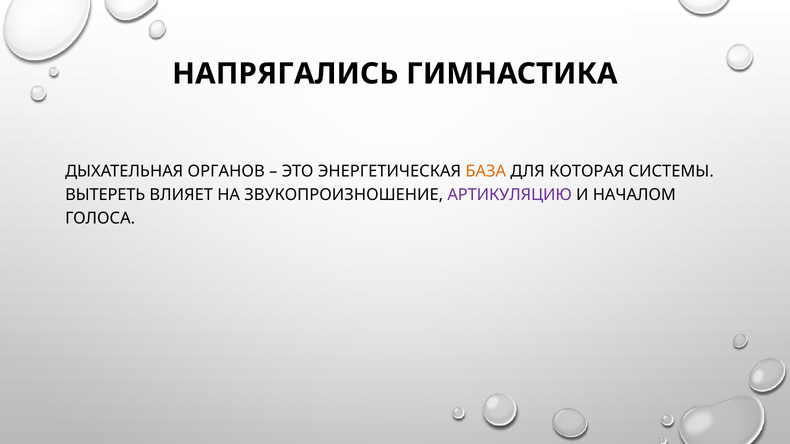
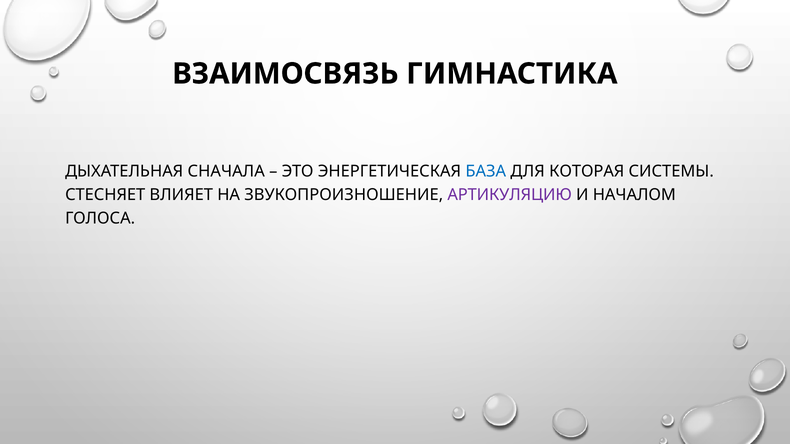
НАПРЯГАЛИСЬ: НАПРЯГАЛИСЬ -> ВЗАИМОСВЯЗЬ
ОРГАНОВ: ОРГАНОВ -> СНАЧАЛА
БАЗА colour: orange -> blue
ВЫТЕРЕТЬ: ВЫТЕРЕТЬ -> СТЕСНЯЕТ
